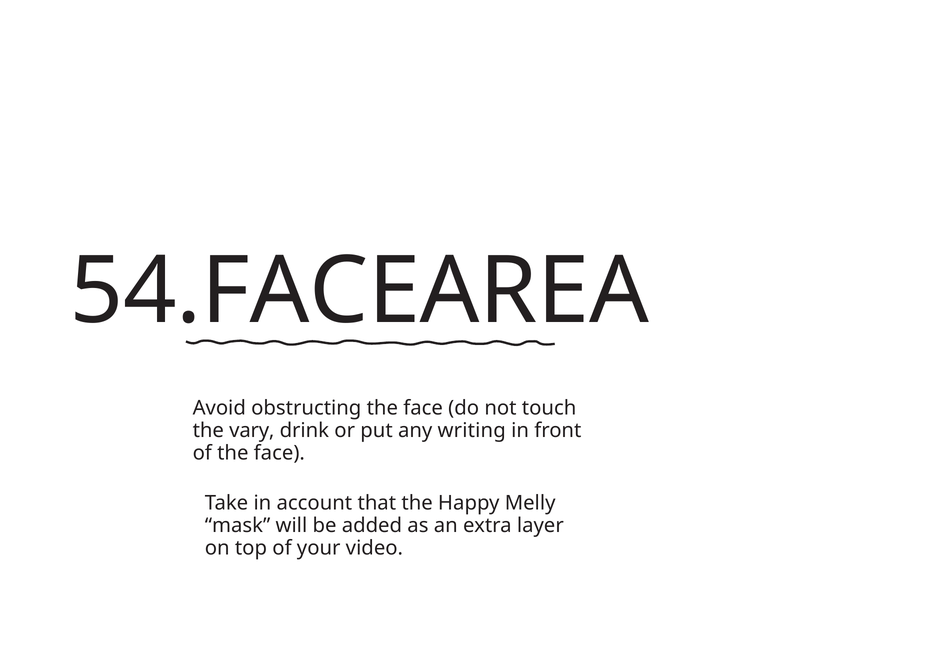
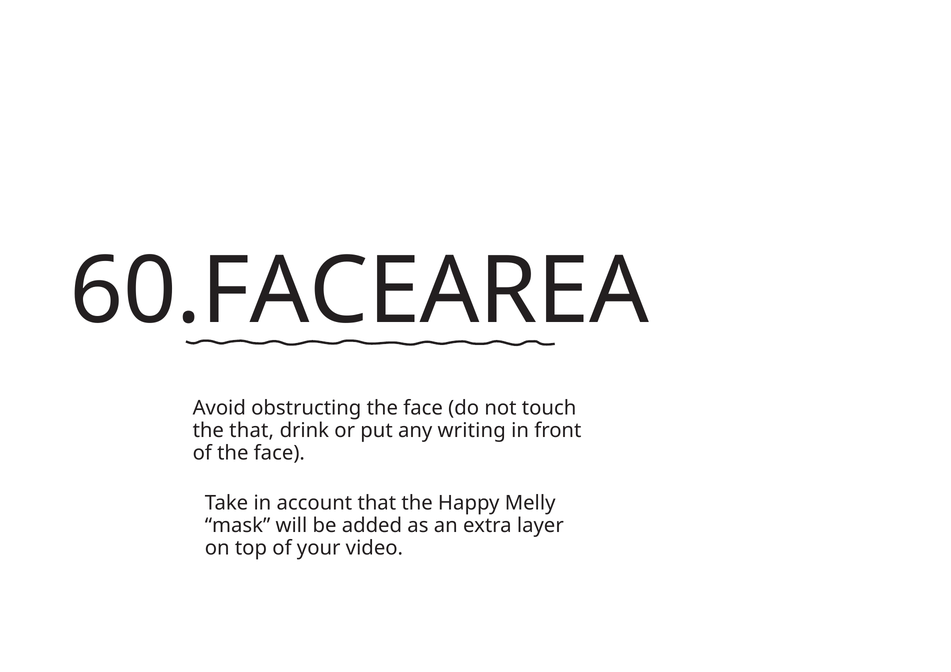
54.FACEAREA: 54.FACEAREA -> 60.FACEAREA
the vary: vary -> that
